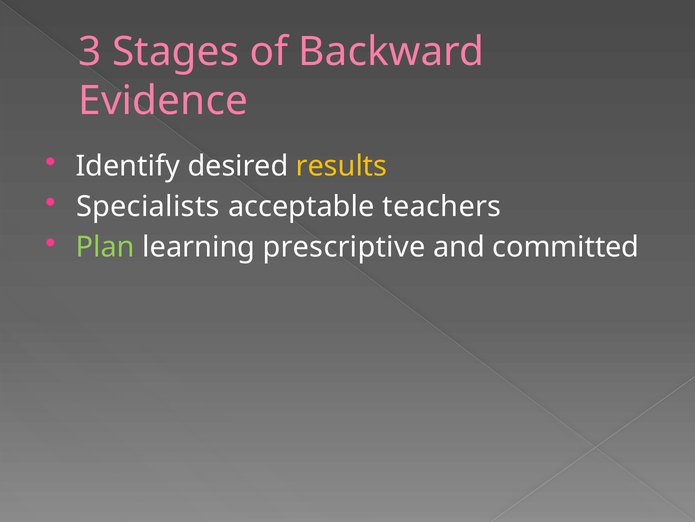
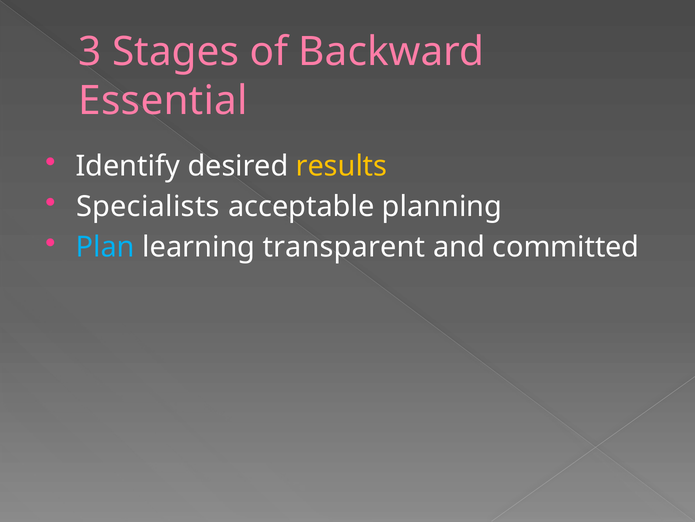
Evidence: Evidence -> Essential
teachers: teachers -> planning
Plan colour: light green -> light blue
prescriptive: prescriptive -> transparent
